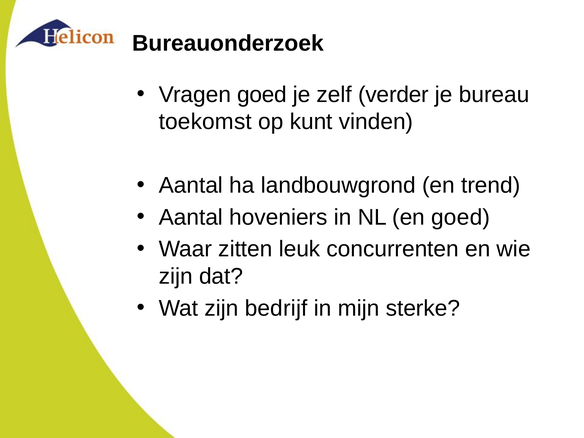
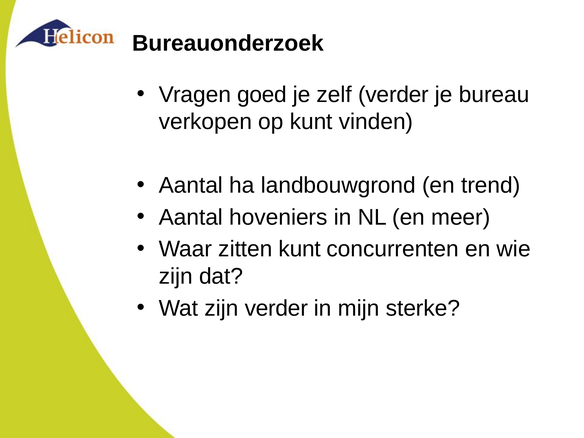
toekomst: toekomst -> verkopen
en goed: goed -> meer
zitten leuk: leuk -> kunt
zijn bedrijf: bedrijf -> verder
